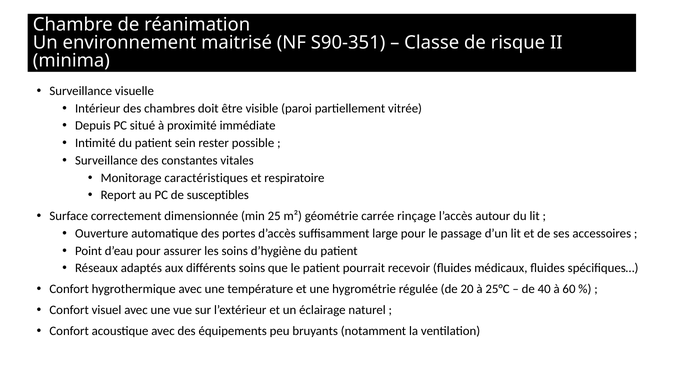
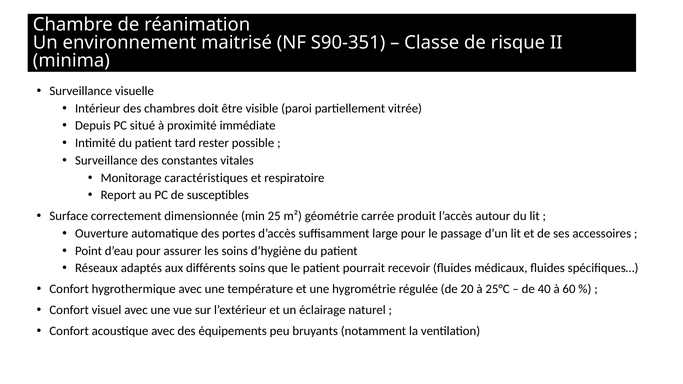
sein: sein -> tard
rinçage: rinçage -> produit
